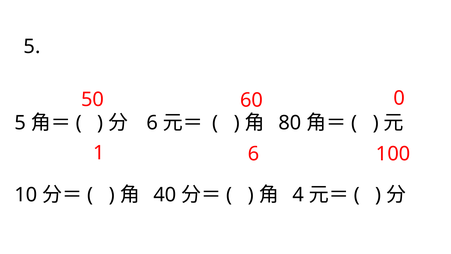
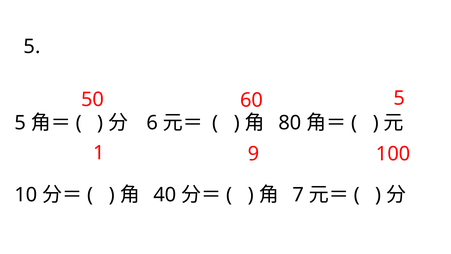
60 0: 0 -> 5
1 6: 6 -> 9
4: 4 -> 7
